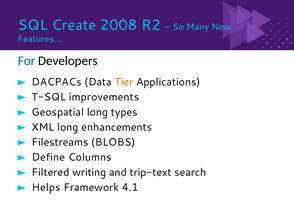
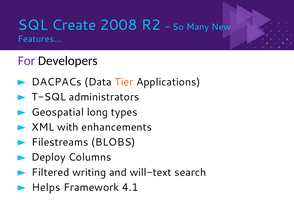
For colour: blue -> purple
improvements: improvements -> administrators
XML long: long -> with
Define: Define -> Deploy
trip-text: trip-text -> will-text
